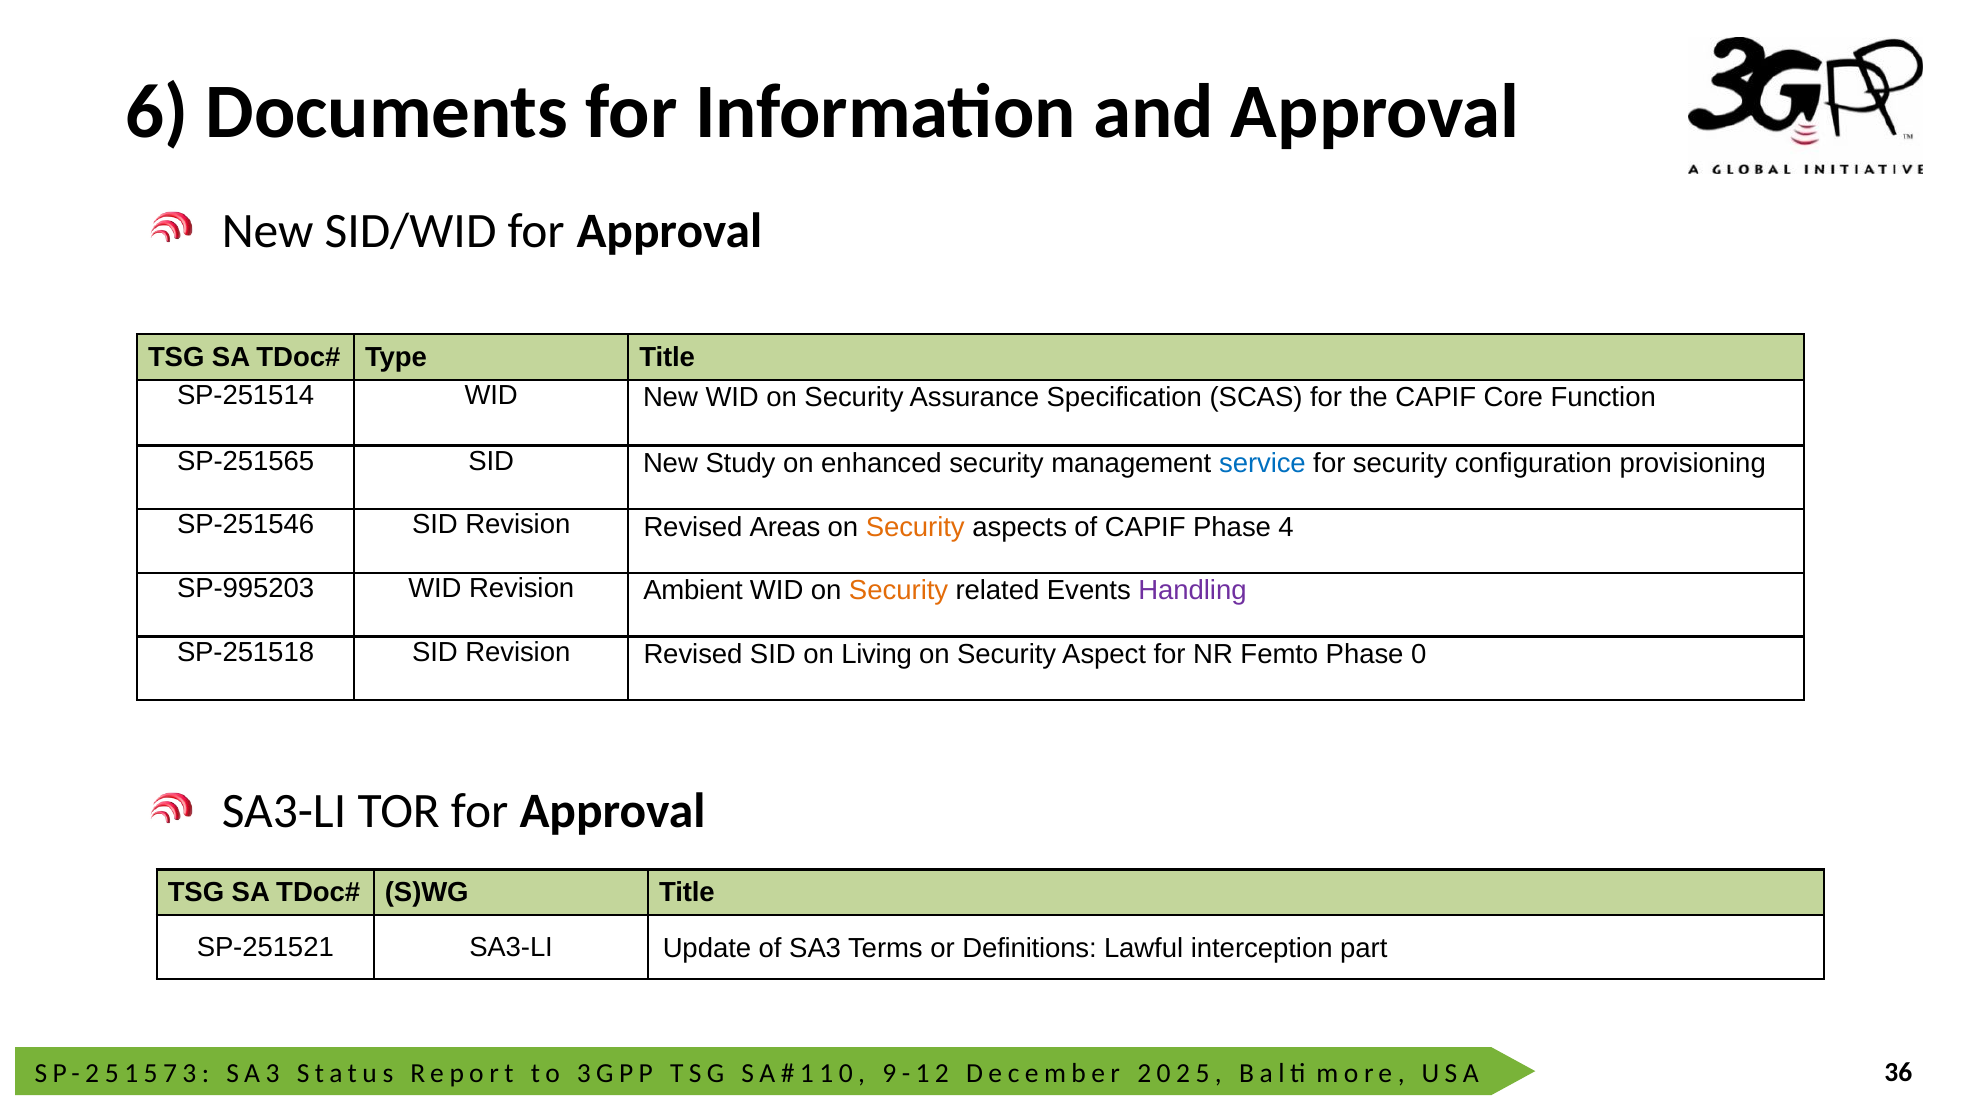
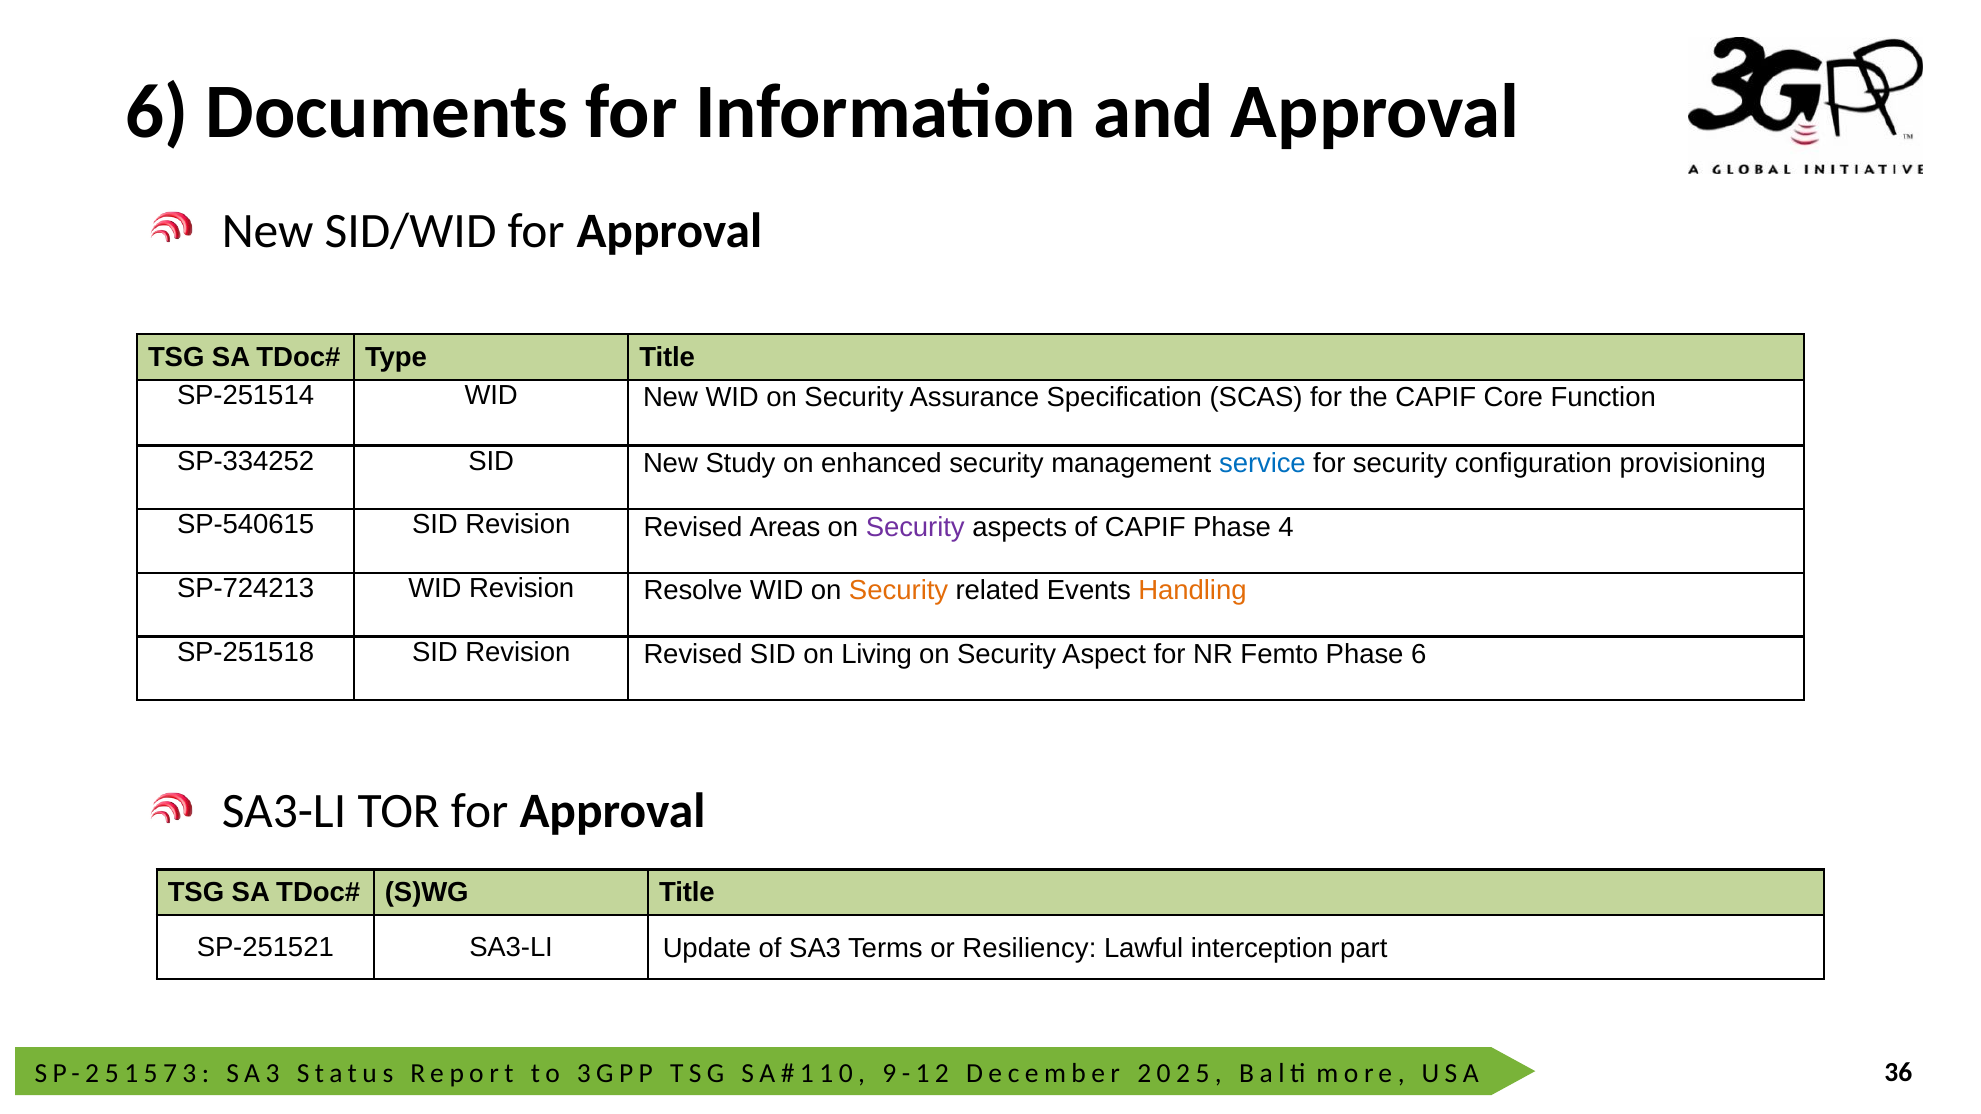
SP-251565: SP-251565 -> SP-334252
SP-251546: SP-251546 -> SP-540615
Security at (915, 527) colour: orange -> purple
SP-995203: SP-995203 -> SP-724213
Ambient: Ambient -> Resolve
Handling colour: purple -> orange
Phase 0: 0 -> 6
Definitions: Definitions -> Resiliency
